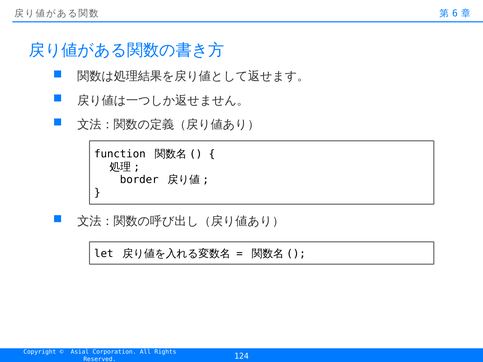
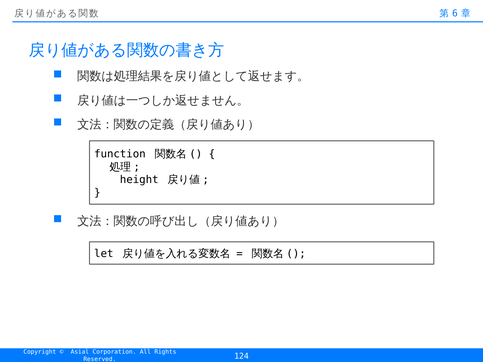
border: border -> height
